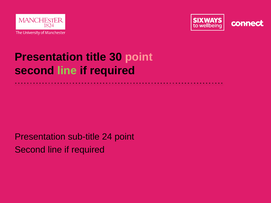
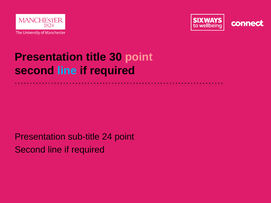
line at (67, 71) colour: light green -> light blue
